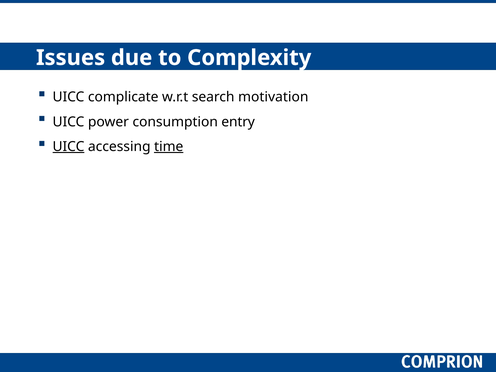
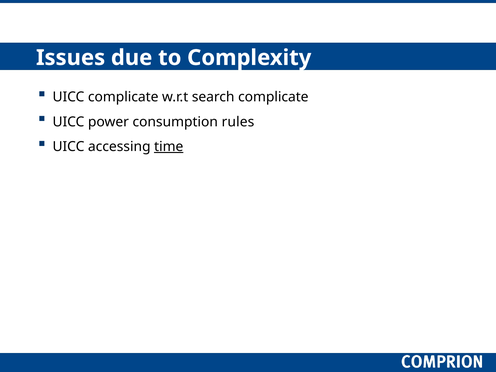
search motivation: motivation -> complicate
entry: entry -> rules
UICC at (68, 147) underline: present -> none
